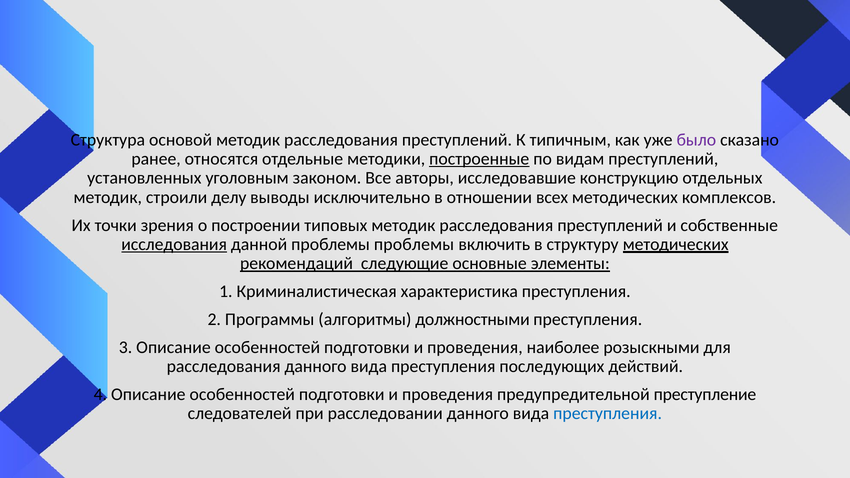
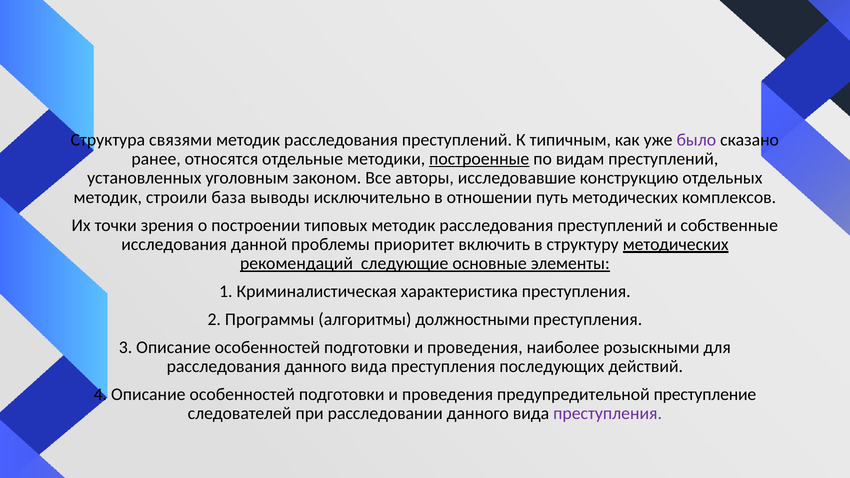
основой: основой -> связями
делу: делу -> база
всех: всех -> путь
исследования underline: present -> none
проблемы проблемы: проблемы -> приоритет
преступления at (608, 414) colour: blue -> purple
